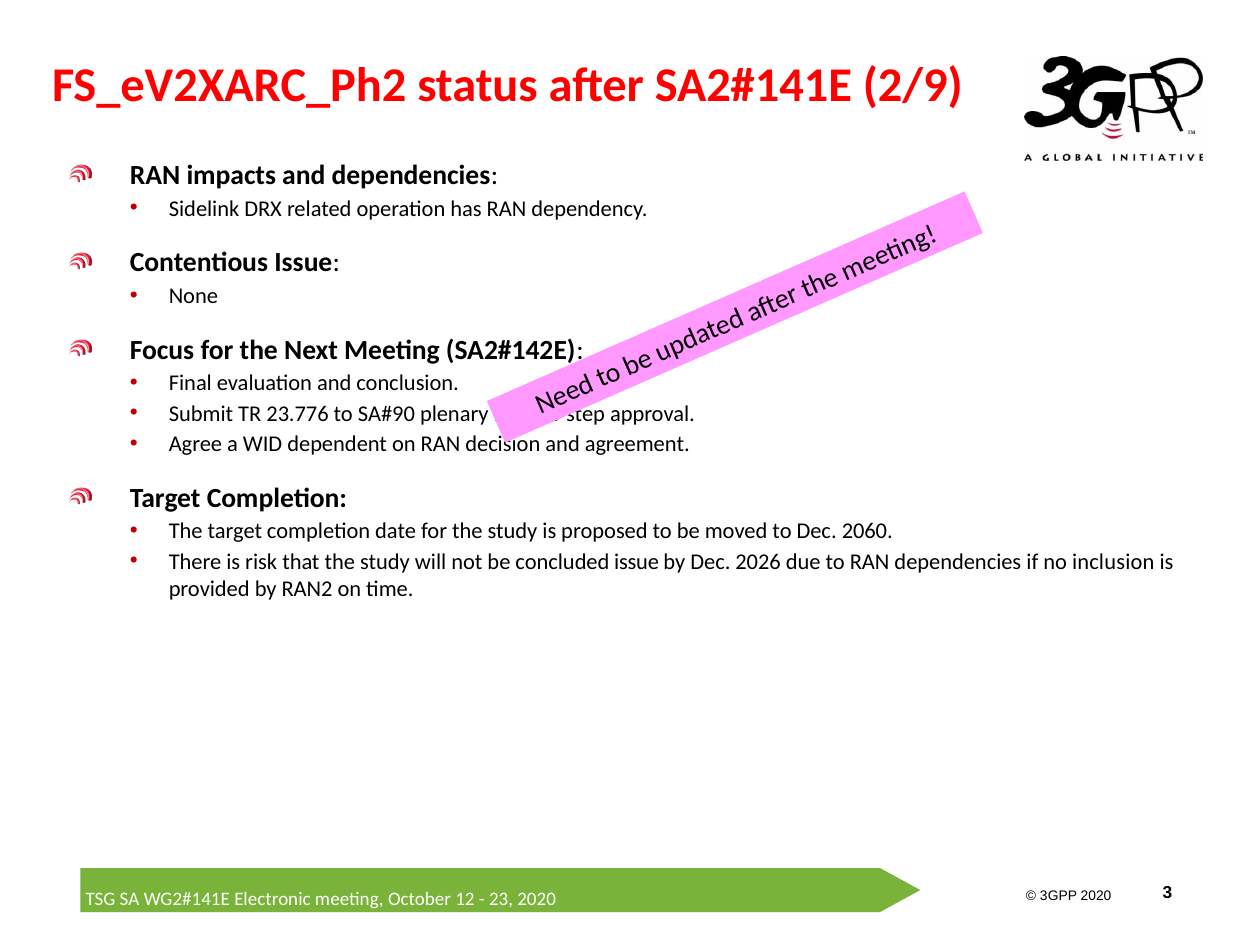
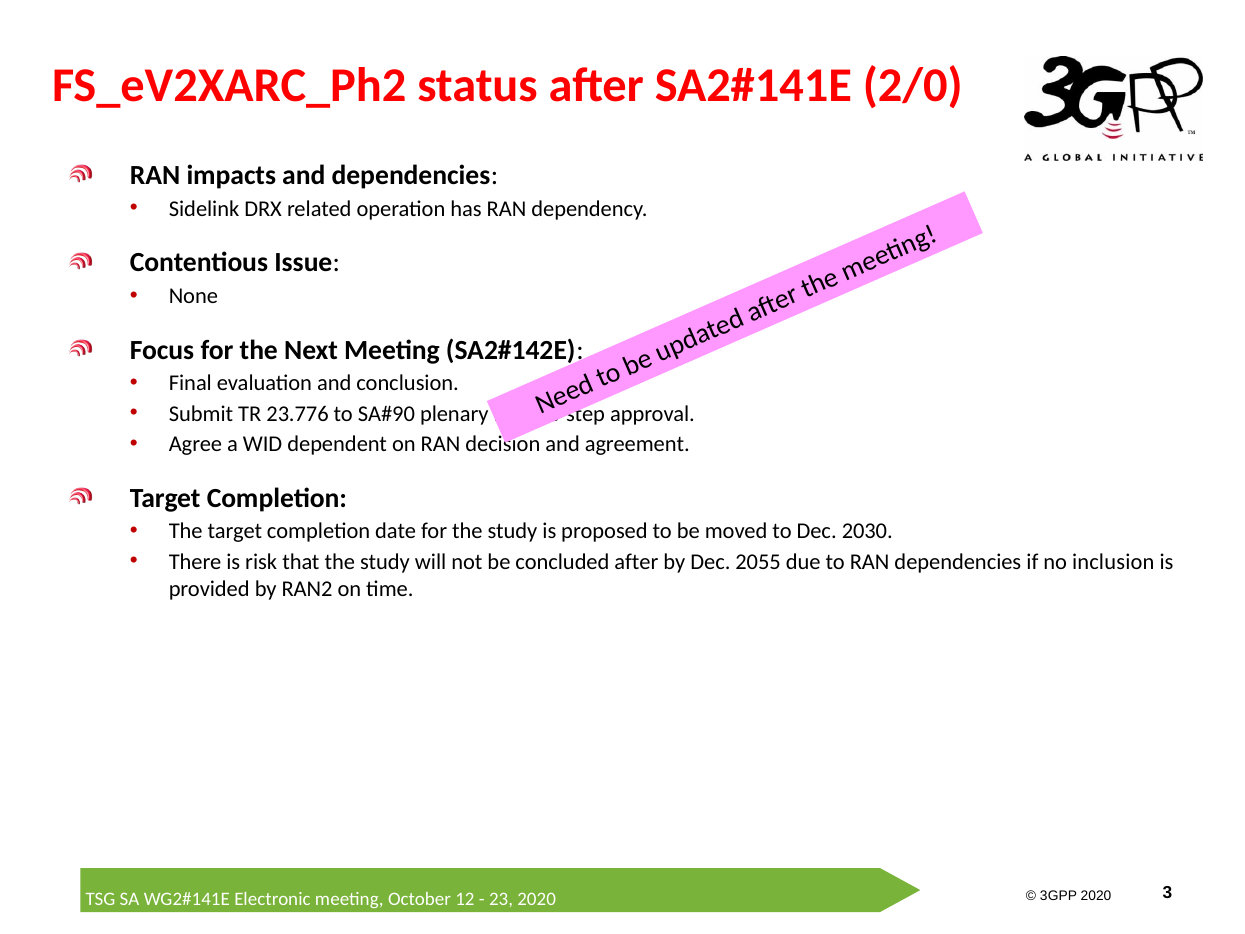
2/9: 2/9 -> 2/0
2060: 2060 -> 2030
concluded issue: issue -> after
2026: 2026 -> 2055
